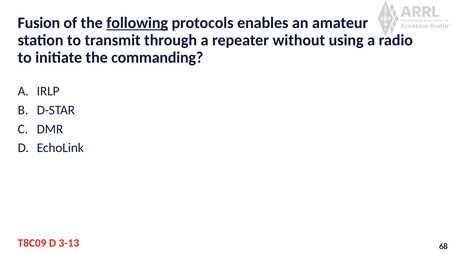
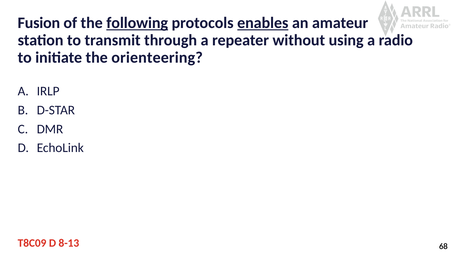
enables underline: none -> present
commanding: commanding -> orienteering
3-13: 3-13 -> 8-13
